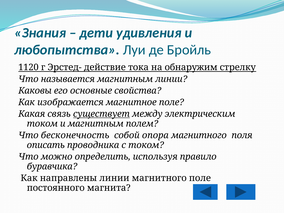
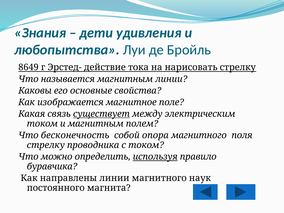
1120: 1120 -> 8649
обнаружим: обнаружим -> нарисовать
описать at (46, 145): описать -> стрелку
используя underline: none -> present
магнитного поле: поле -> наук
